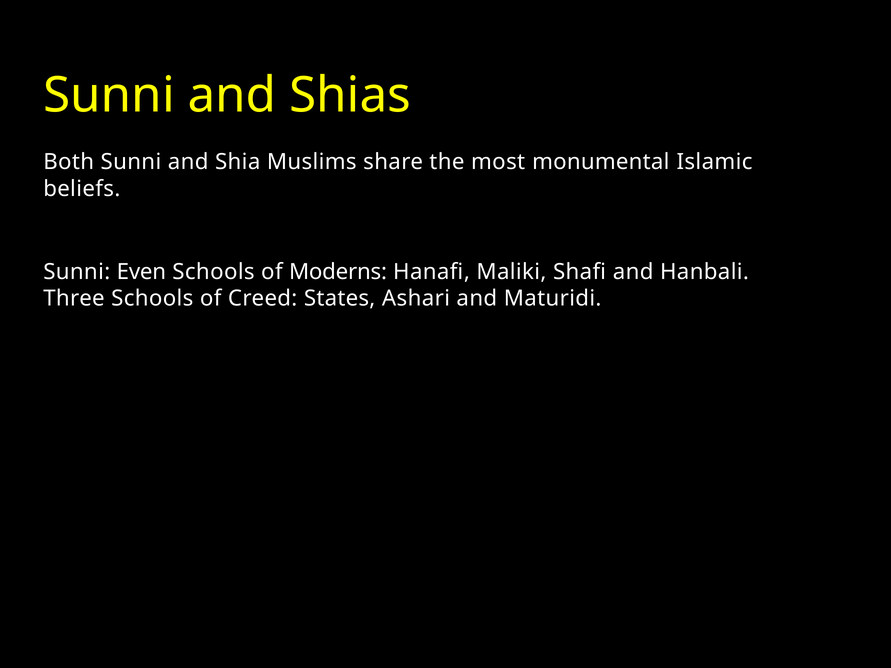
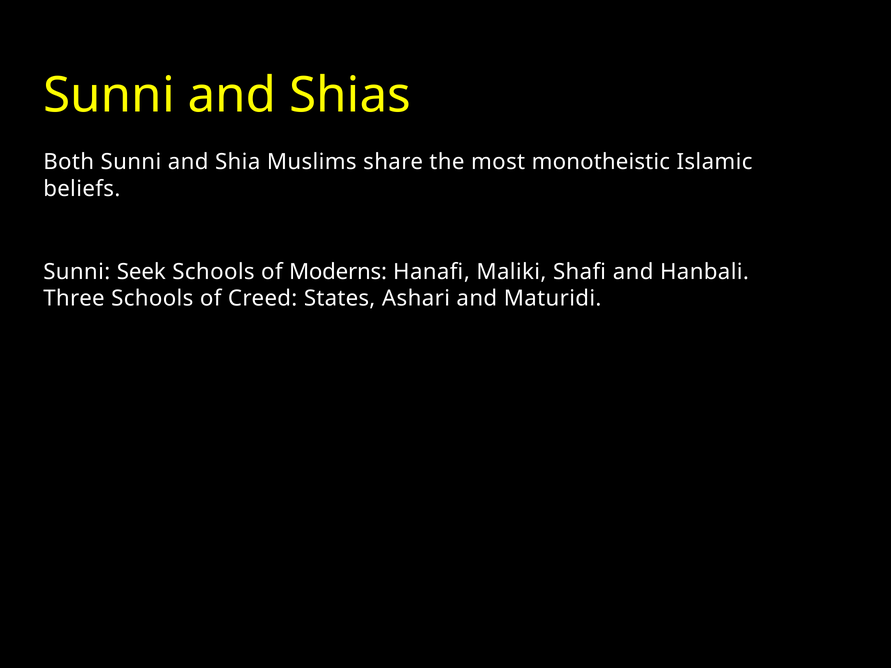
monumental: monumental -> monotheistic
Even: Even -> Seek
